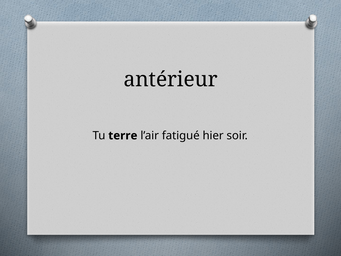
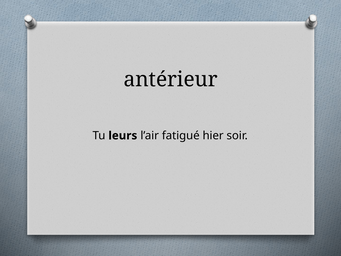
terre: terre -> leurs
